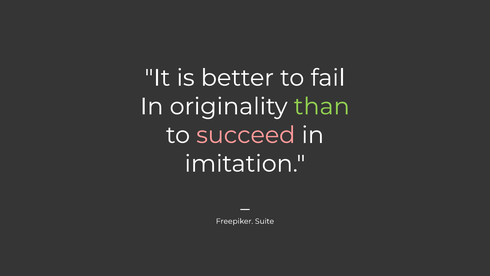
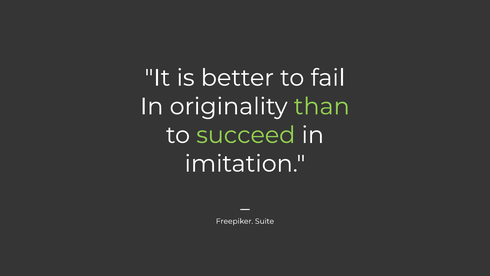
succeed colour: pink -> light green
